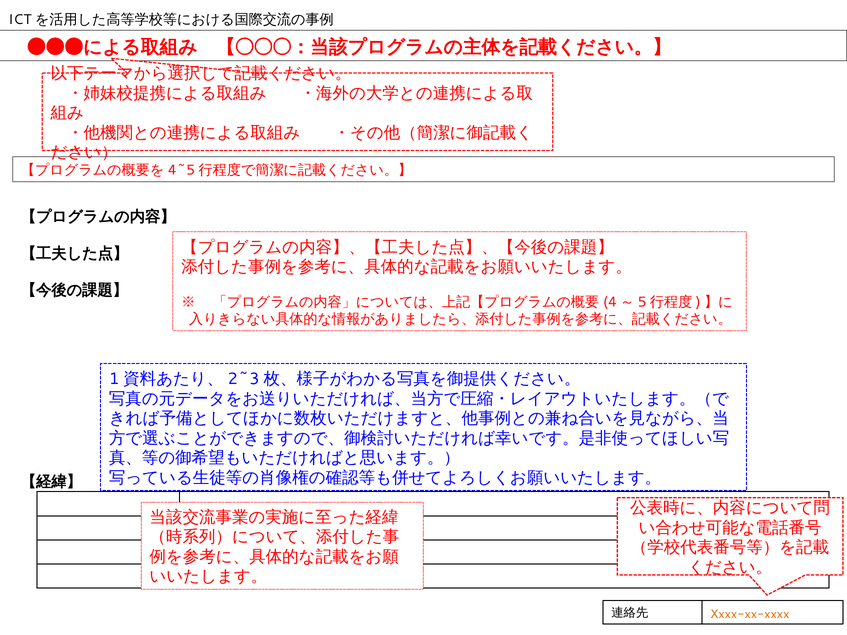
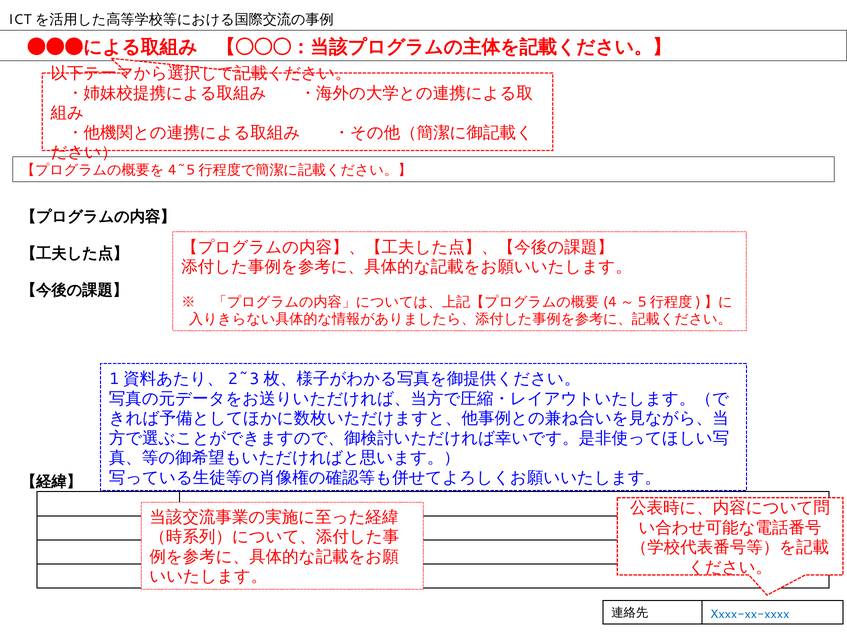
Xxxx-xx-xxxx colour: orange -> blue
